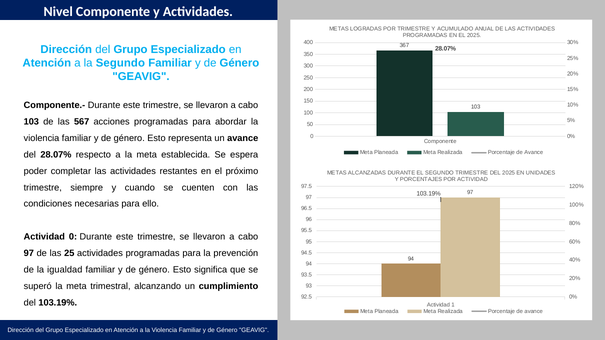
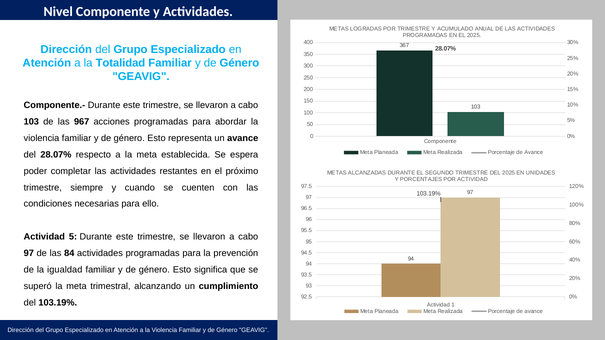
la Segundo: Segundo -> Totalidad
567: 567 -> 967
Actividad 0: 0 -> 5
25: 25 -> 84
